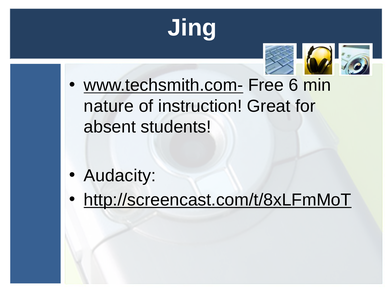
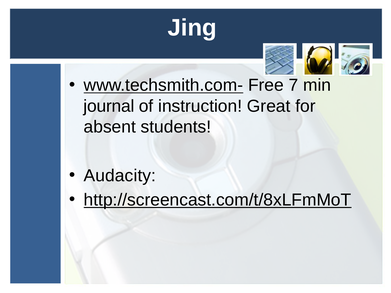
6: 6 -> 7
nature: nature -> journal
